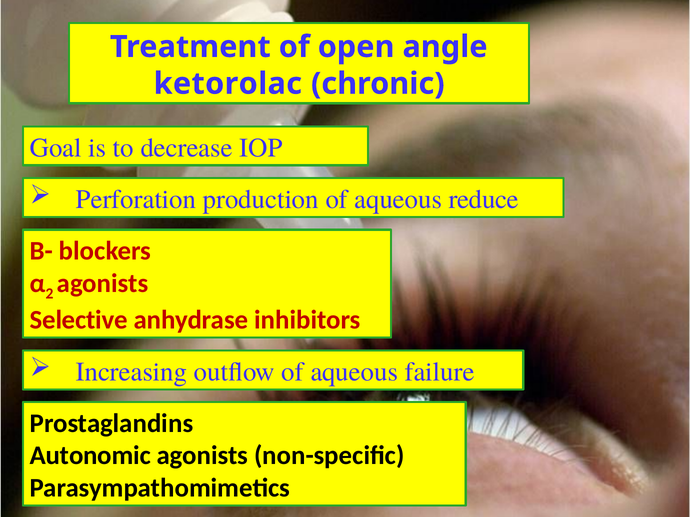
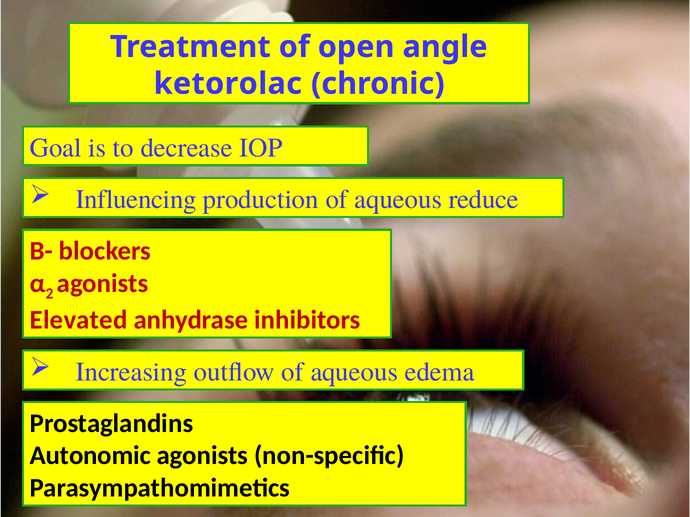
Perforation: Perforation -> Influencing
Selective: Selective -> Elevated
failure: failure -> edema
